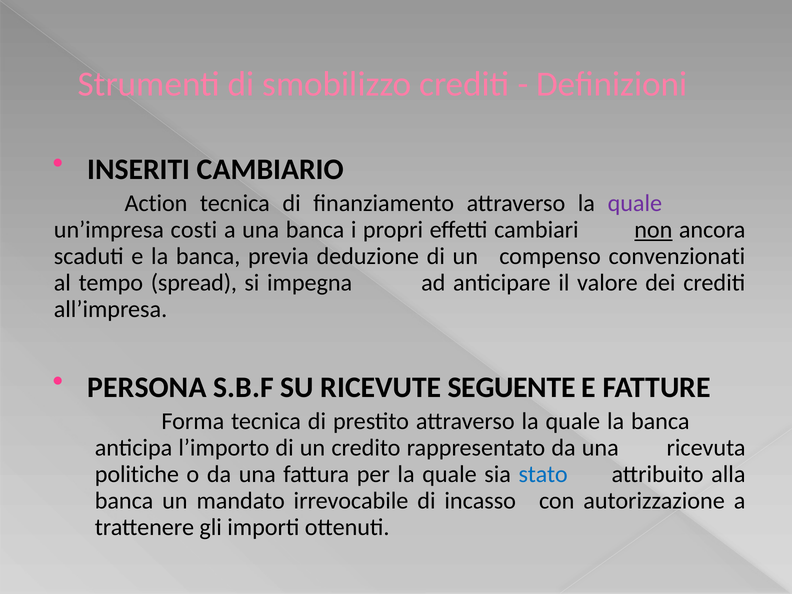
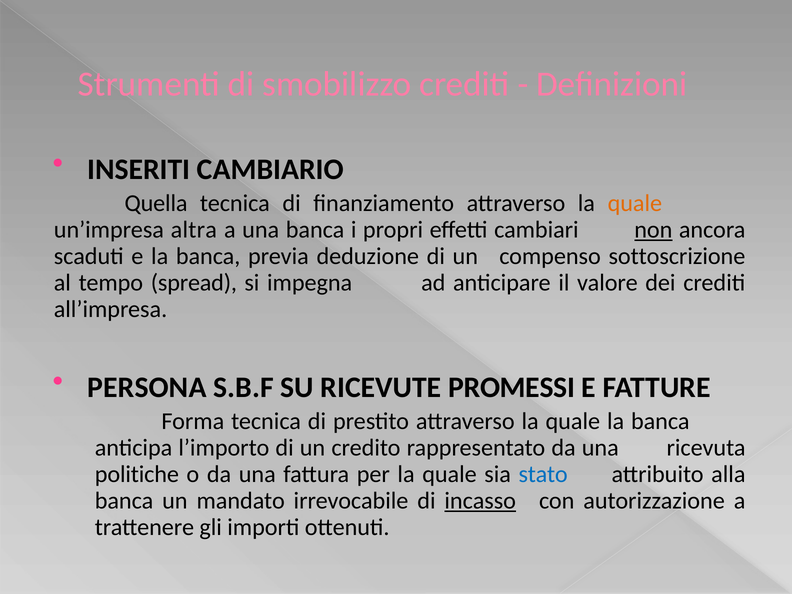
Action: Action -> Quella
quale at (635, 203) colour: purple -> orange
costi: costi -> altra
convenzionati: convenzionati -> sottoscrizione
SEGUENTE: SEGUENTE -> PROMESSI
incasso underline: none -> present
